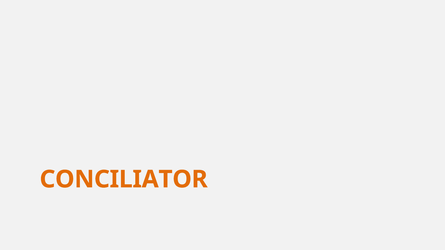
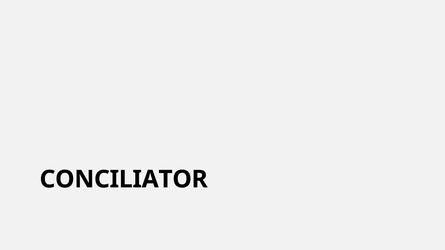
CONCILIATOR colour: orange -> black
